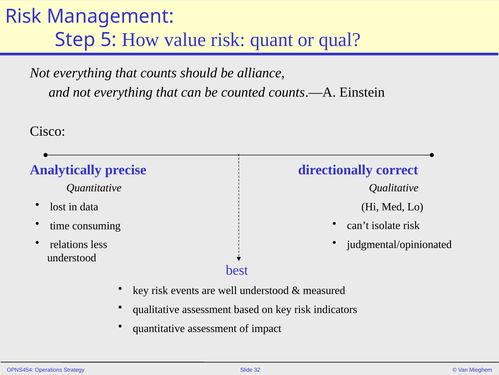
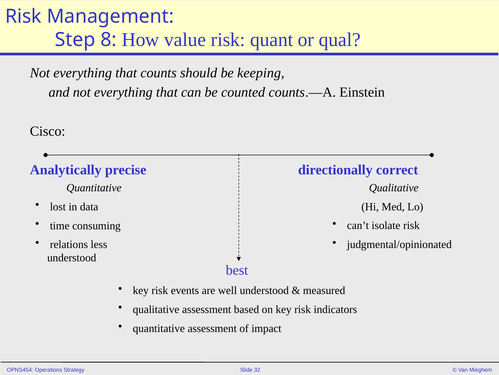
5: 5 -> 8
alliance: alliance -> keeping
